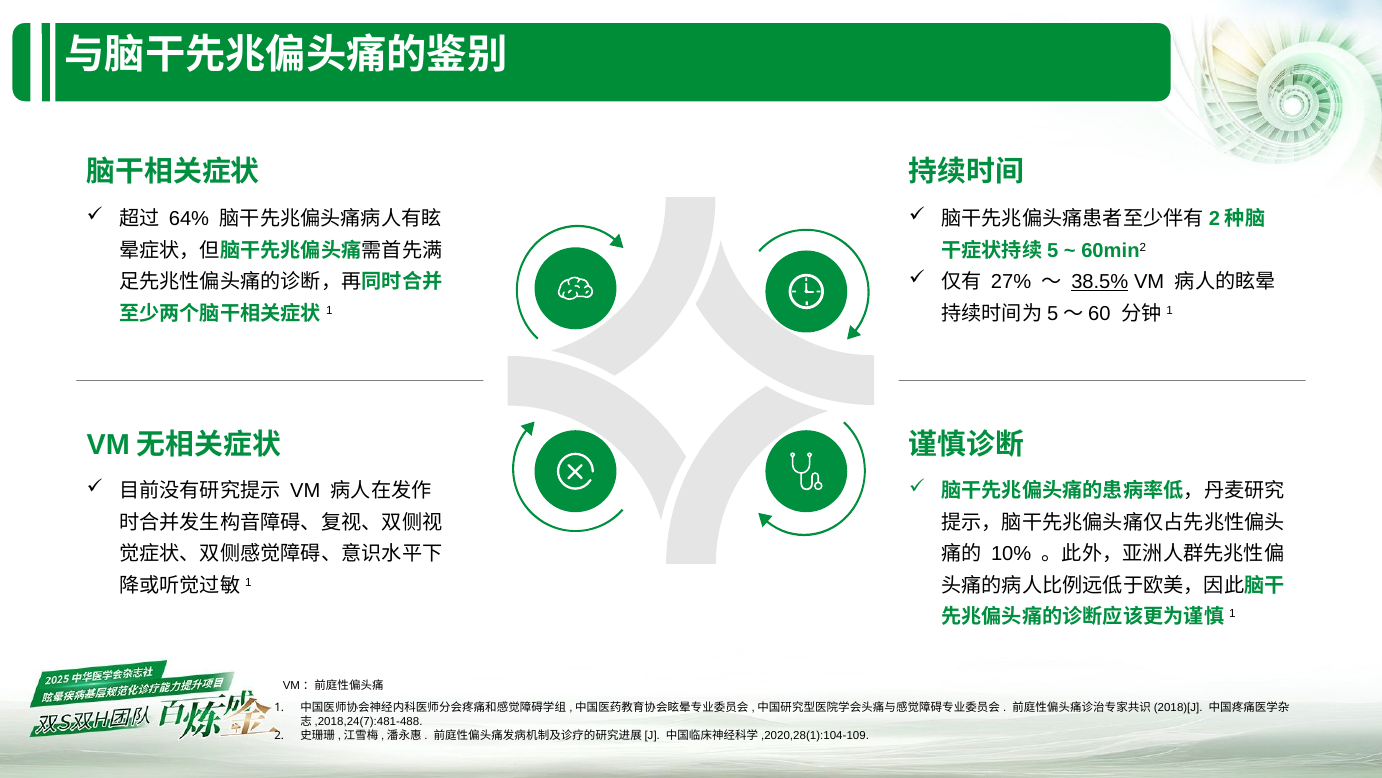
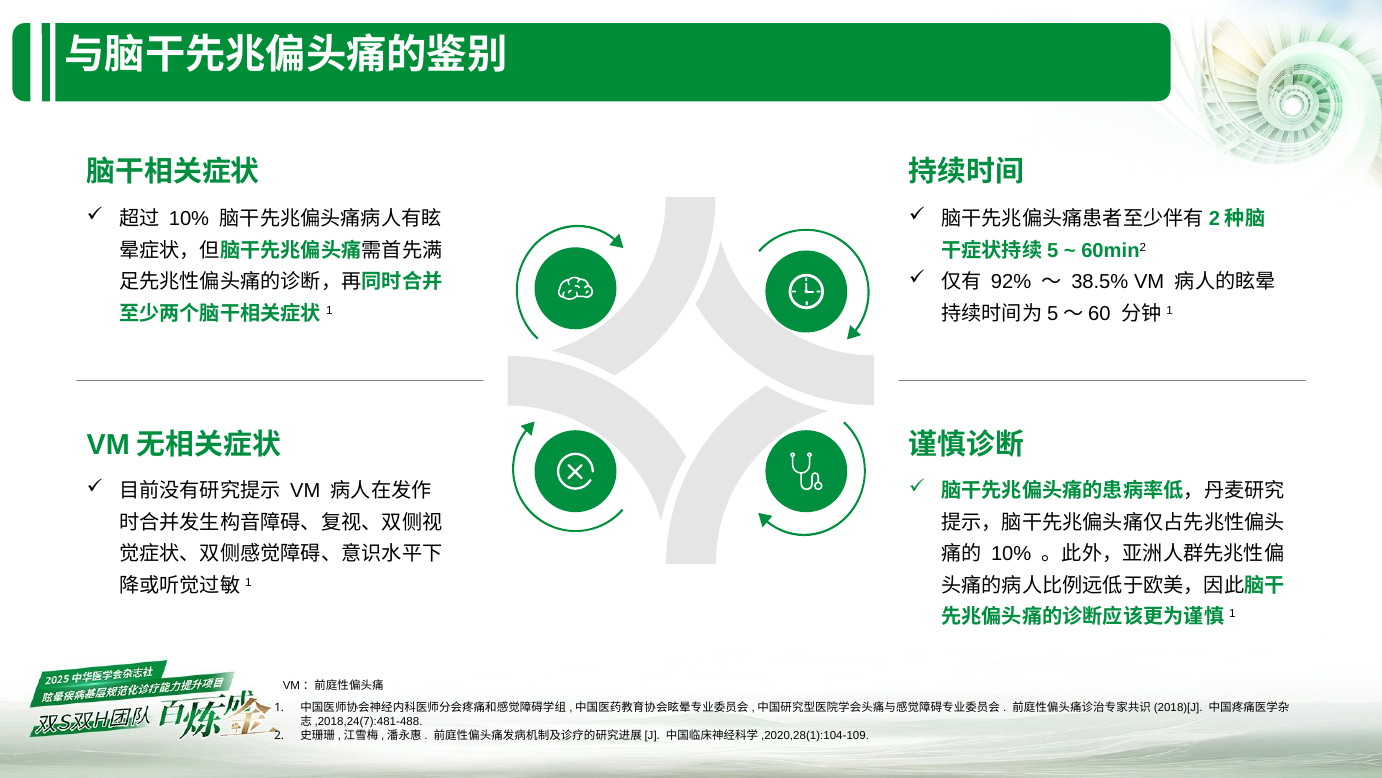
64% at (189, 219): 64% -> 10%
27%: 27% -> 92%
38.5% underline: present -> none
